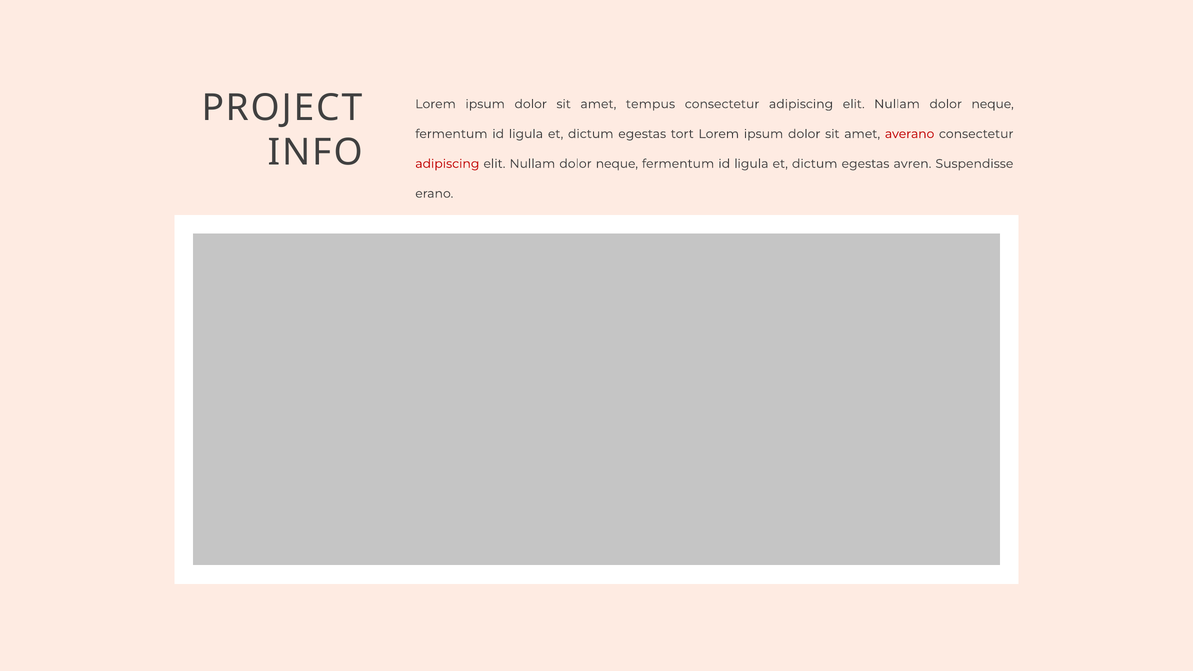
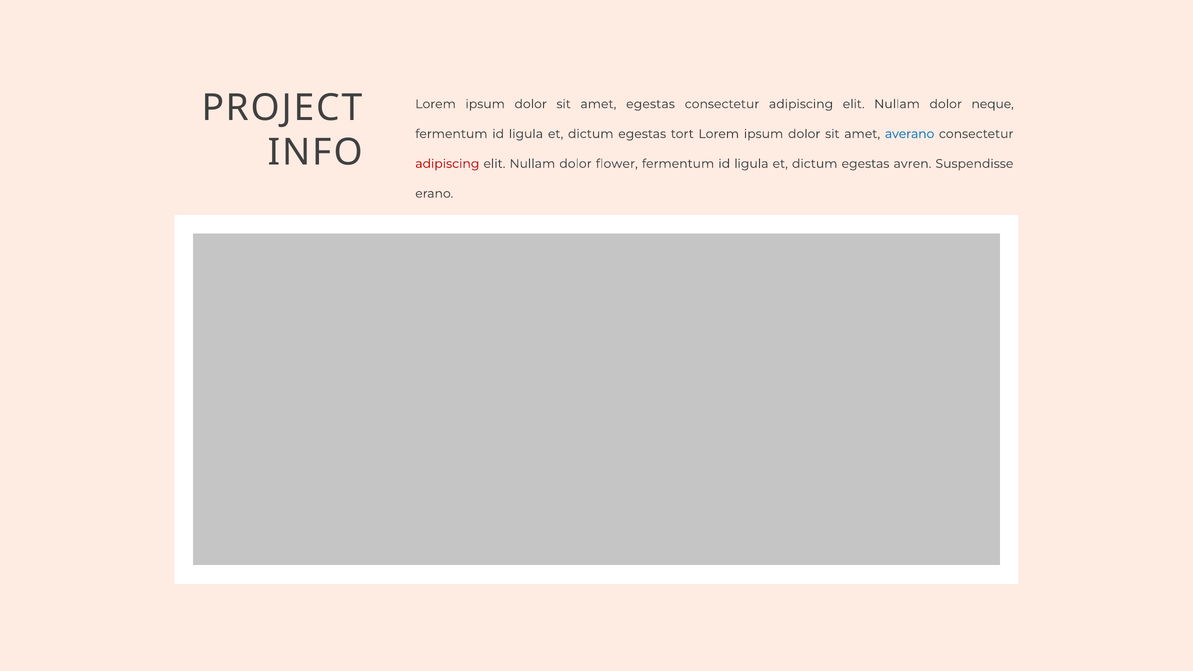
amet tempus: tempus -> egestas
averano colour: red -> blue
neque at (617, 164): neque -> flower
